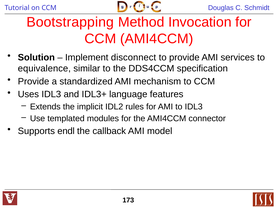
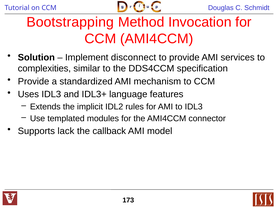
equivalence: equivalence -> complexities
endl: endl -> lack
